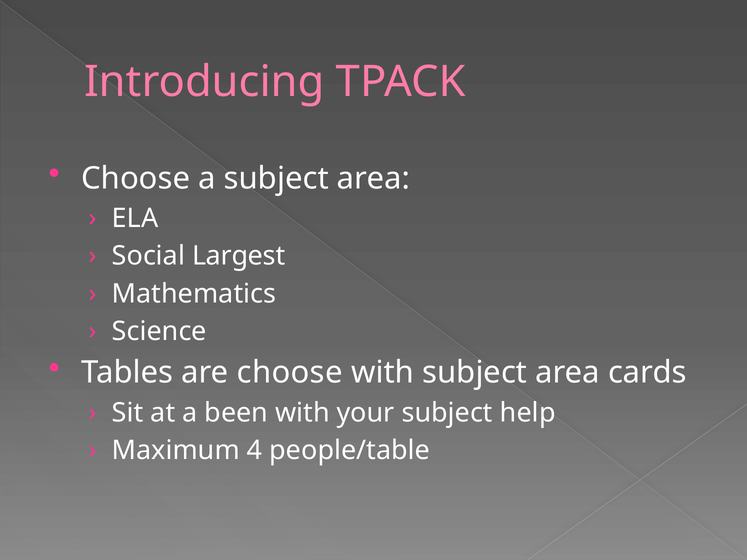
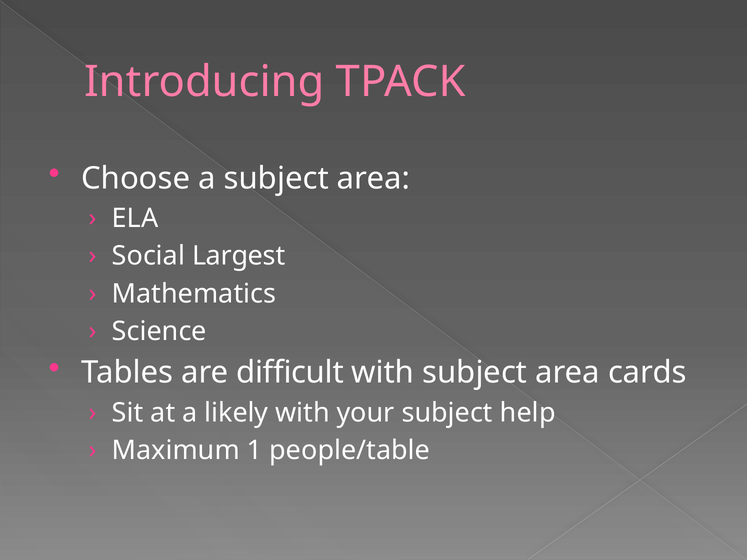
are choose: choose -> difficult
been: been -> likely
4: 4 -> 1
